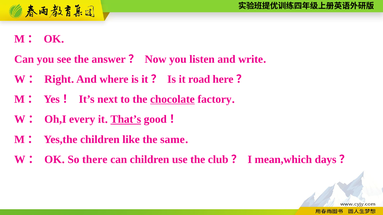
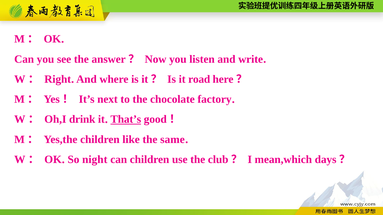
chocolate underline: present -> none
every: every -> drink
there: there -> night
